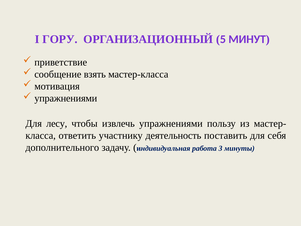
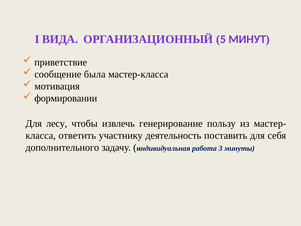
ГОРУ: ГОРУ -> ВИДА
взять: взять -> была
упражнениями at (66, 98): упражнениями -> формировании
извлечь упражнениями: упражнениями -> генерирование
